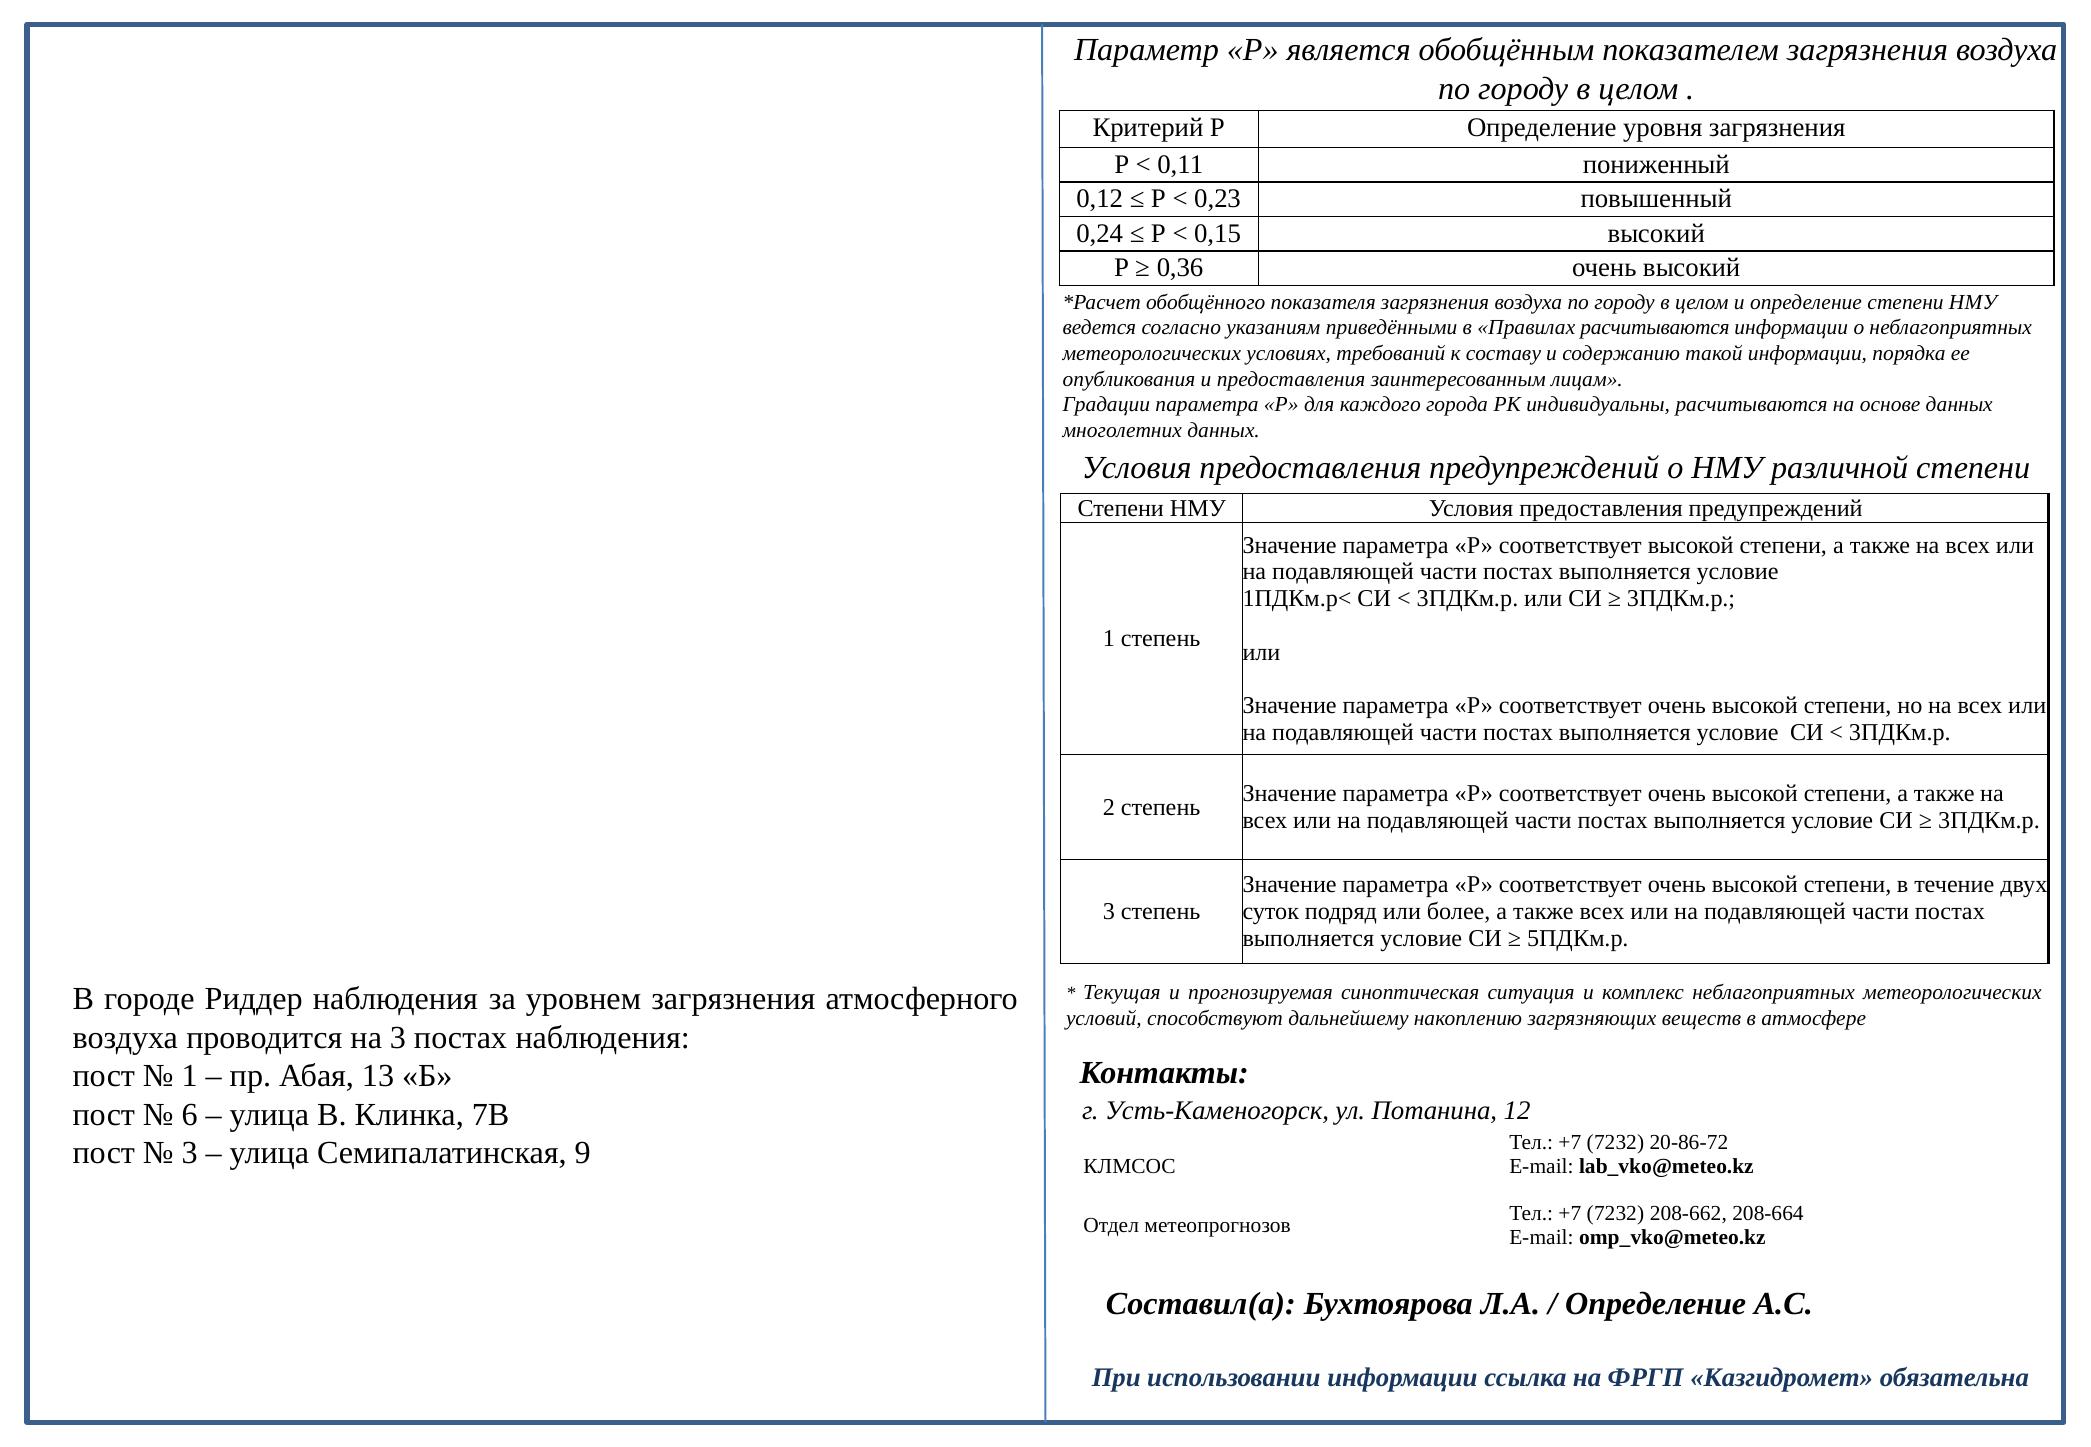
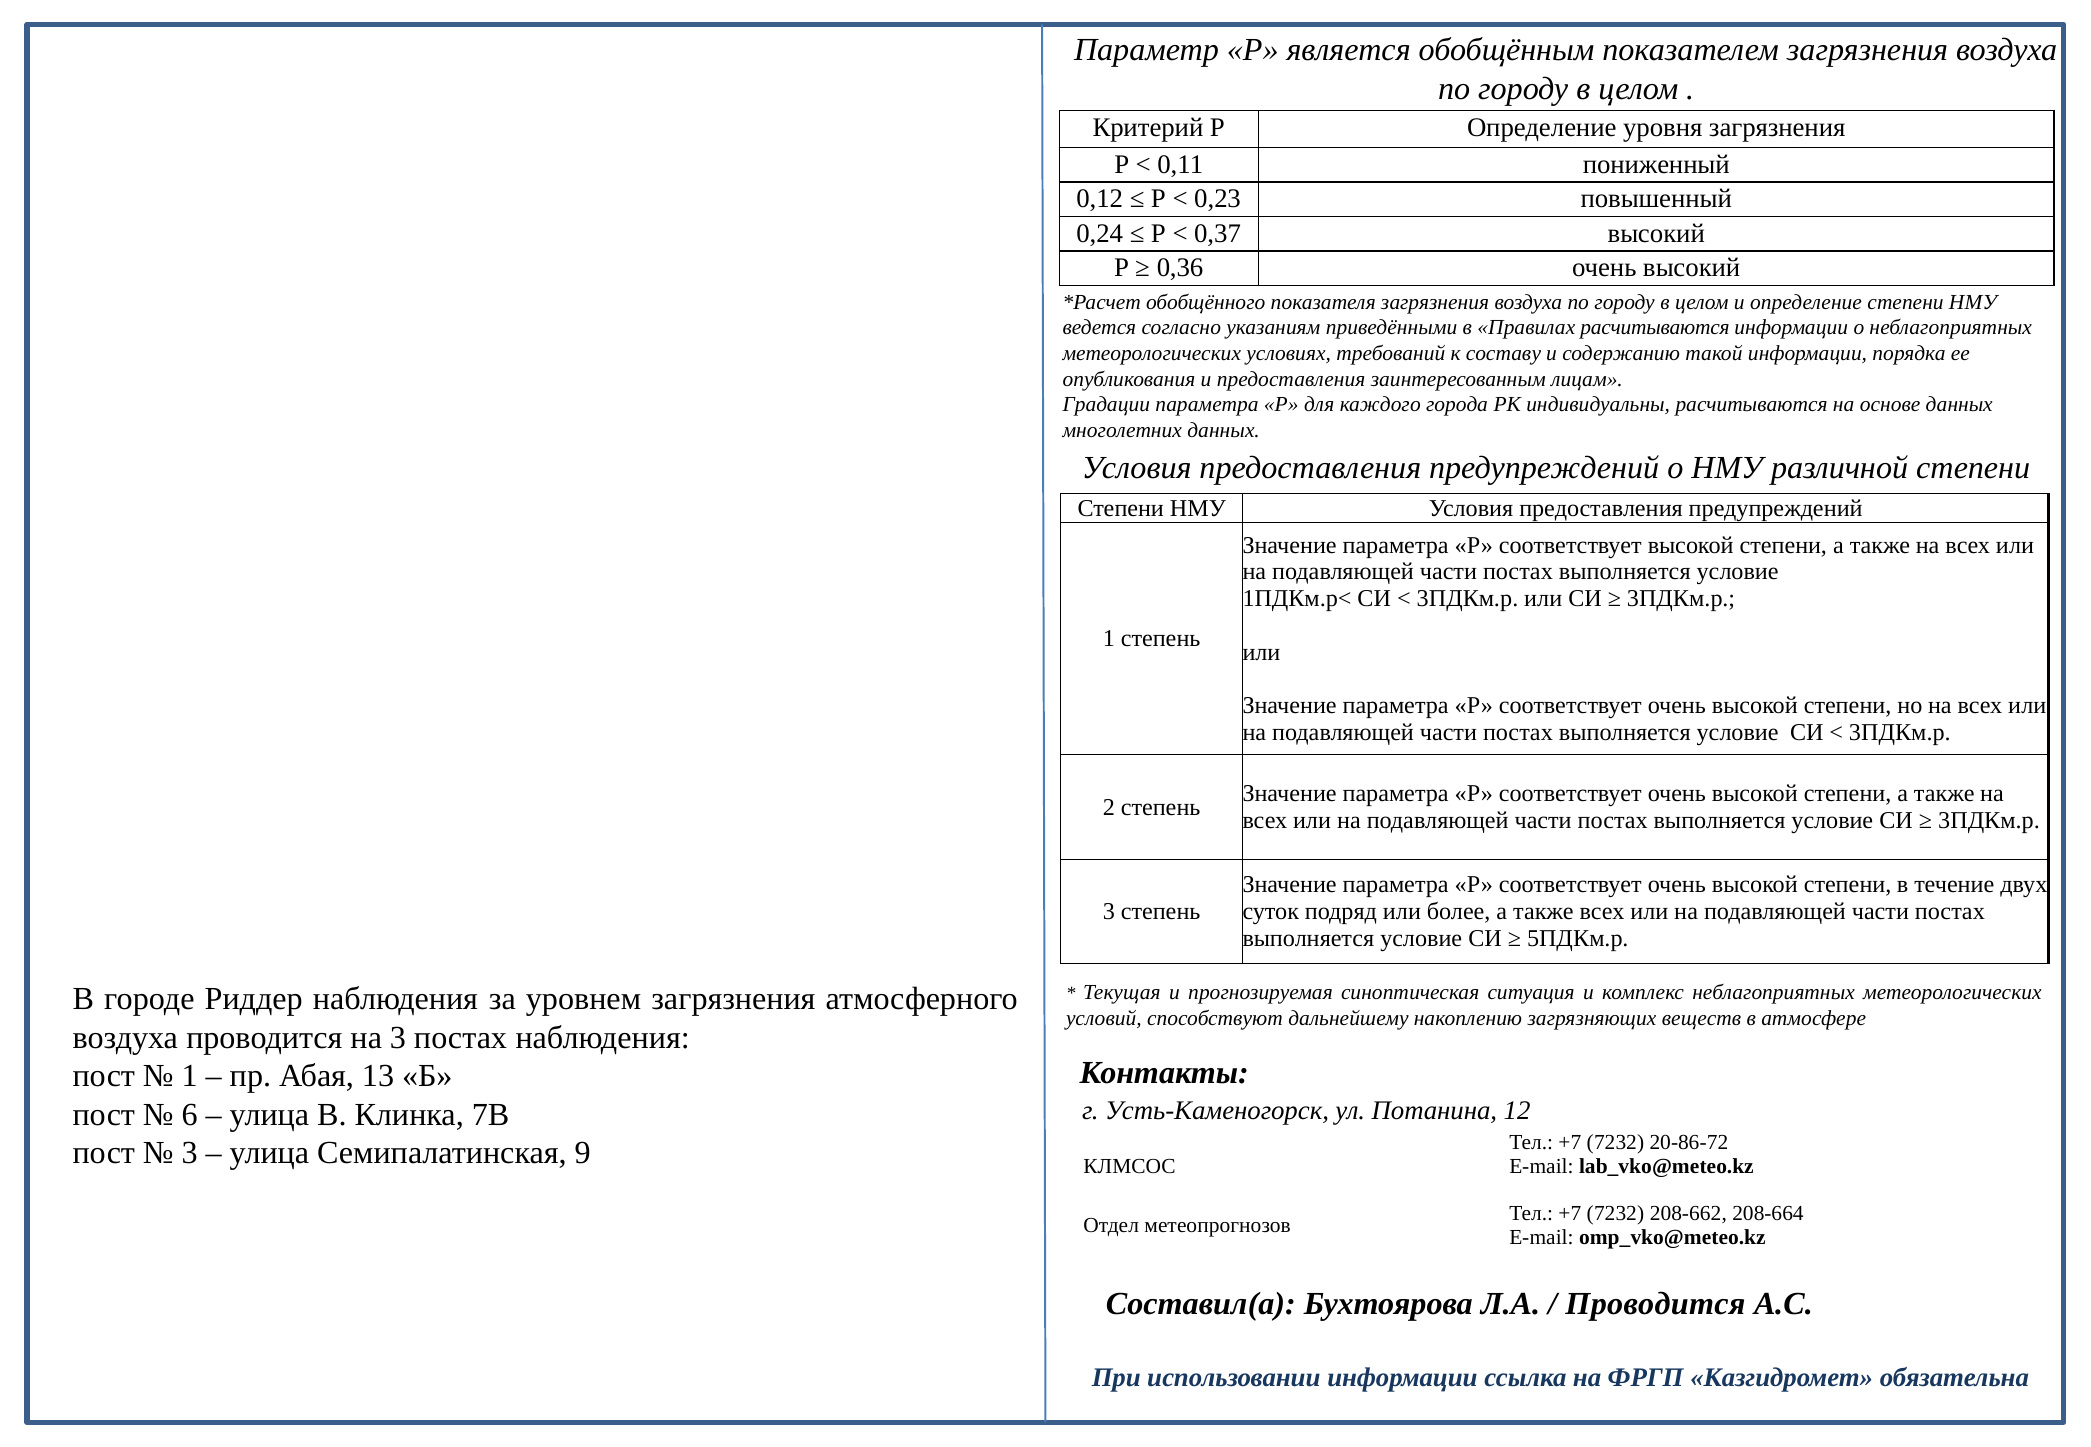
0,15: 0,15 -> 0,37
Определение at (1656, 1305): Определение -> Проводится
